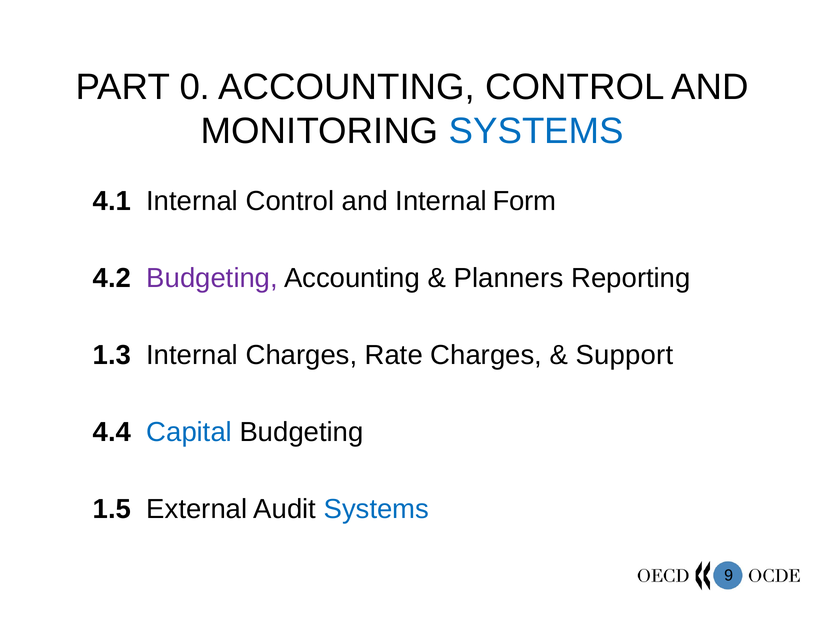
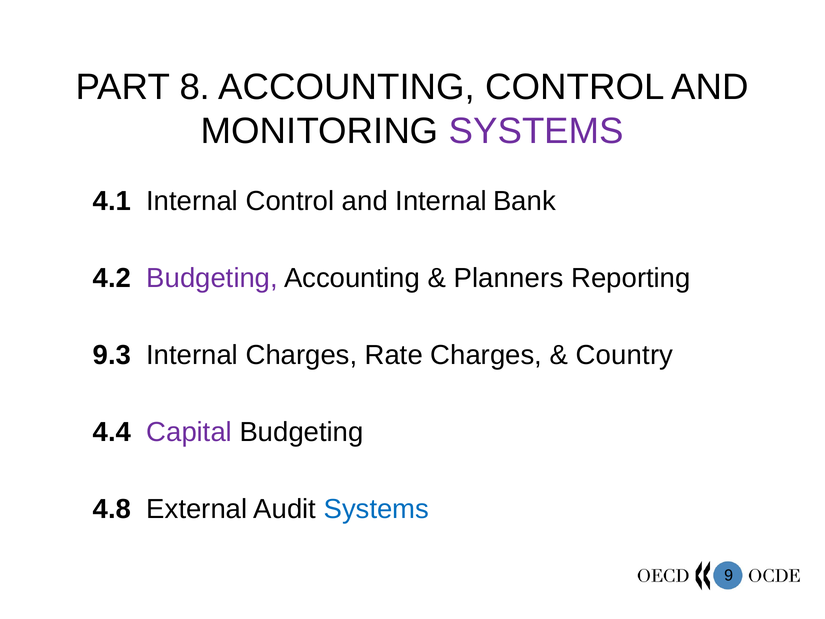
0: 0 -> 8
SYSTEMS at (536, 131) colour: blue -> purple
Form: Form -> Bank
1.3: 1.3 -> 9.3
Support: Support -> Country
Capital colour: blue -> purple
1.5: 1.5 -> 4.8
